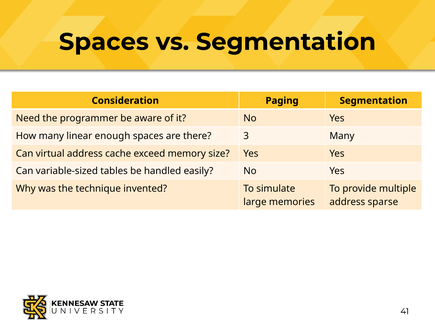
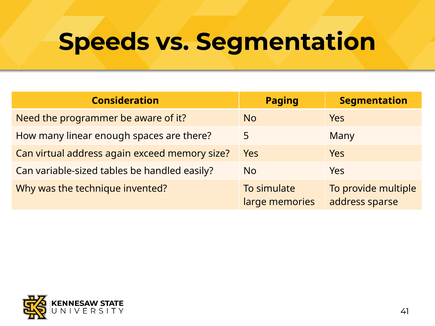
Spaces at (104, 42): Spaces -> Speeds
3: 3 -> 5
cache: cache -> again
